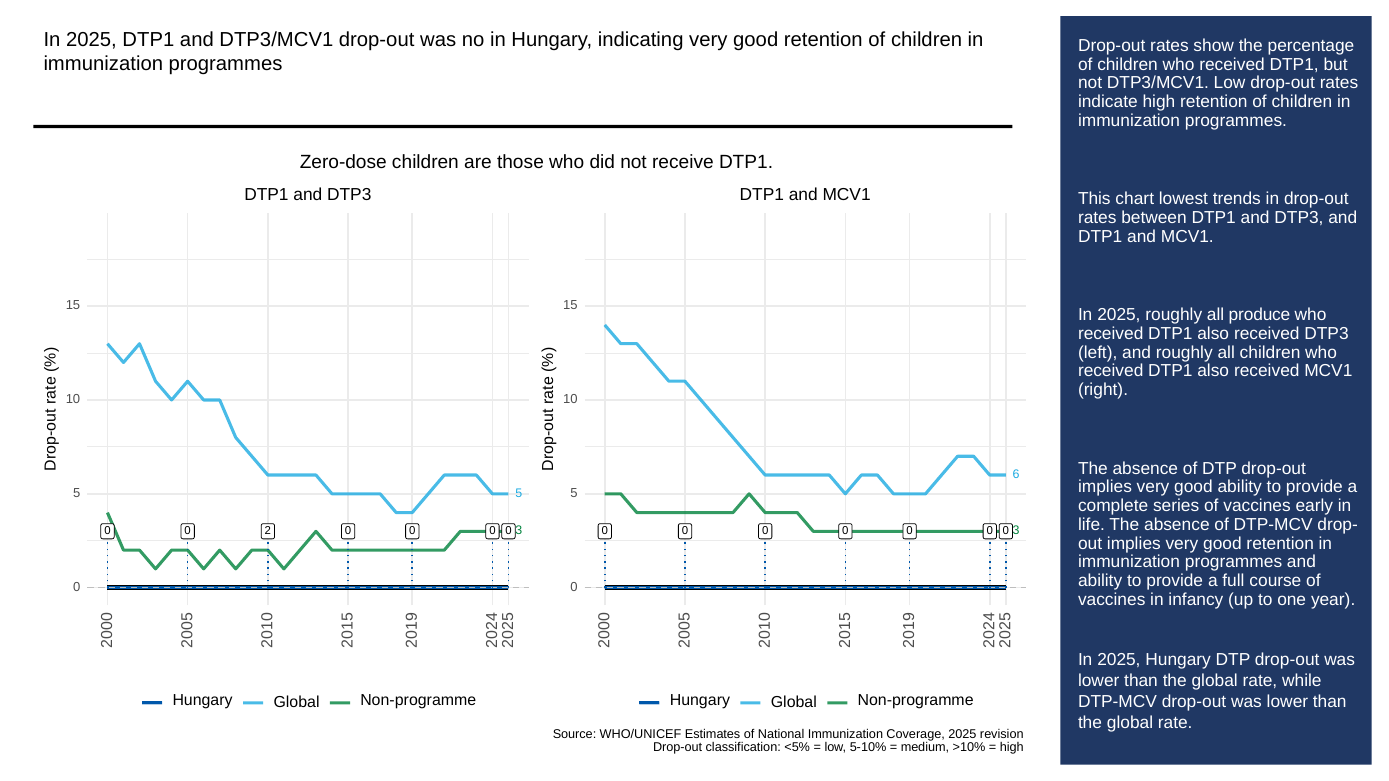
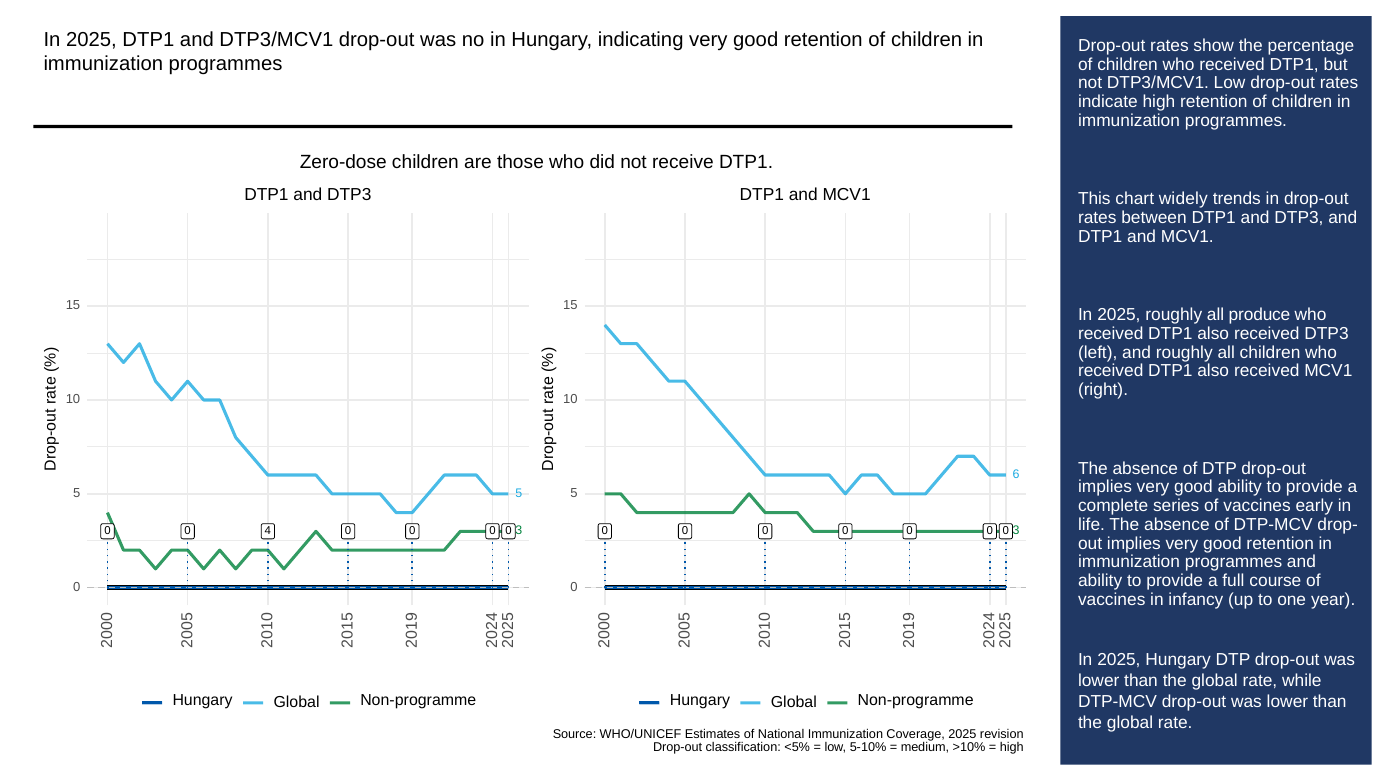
lowest: lowest -> widely
2 at (268, 531): 2 -> 4
